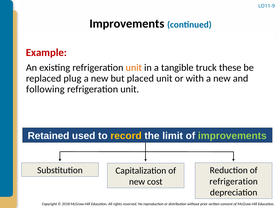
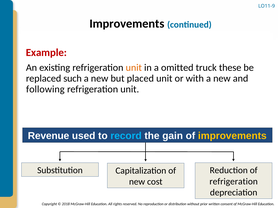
tangible: tangible -> omitted
plug: plug -> such
Retained: Retained -> Revenue
record colour: yellow -> light blue
limit: limit -> gain
improvements at (232, 136) colour: light green -> yellow
